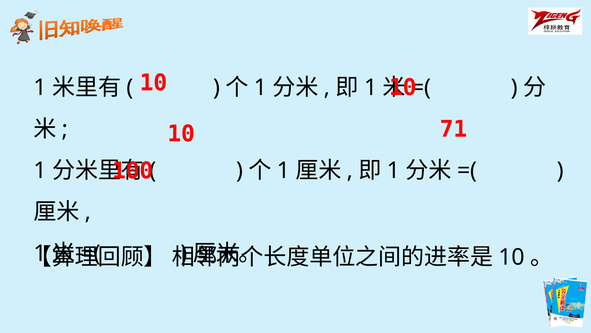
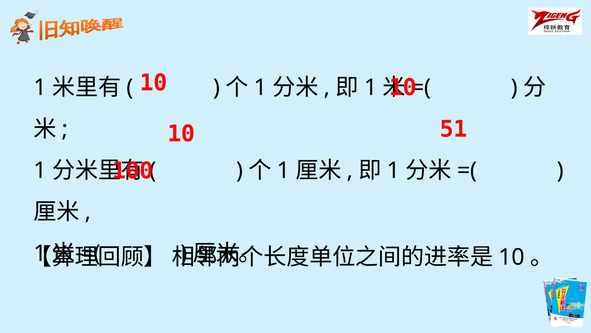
71: 71 -> 51
